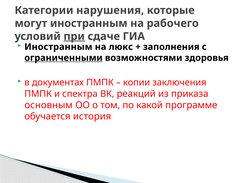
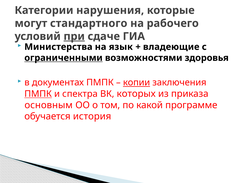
могут иностранным: иностранным -> стандартного
Иностранным at (58, 47): Иностранным -> Министерства
люкс: люкс -> язык
заполнения: заполнения -> владеющие
копии underline: none -> present
ПМПК at (38, 94) underline: none -> present
реакций: реакций -> которых
